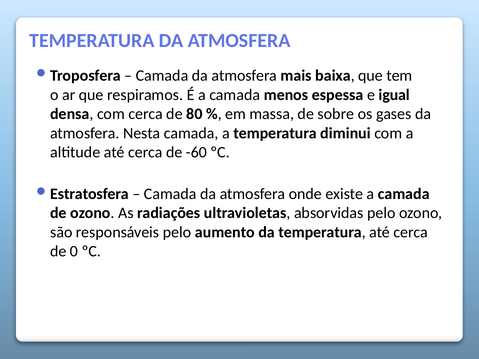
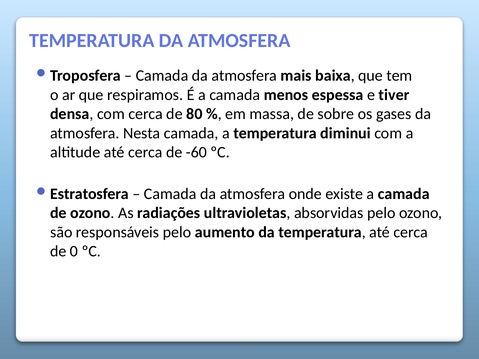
igual: igual -> tiver
